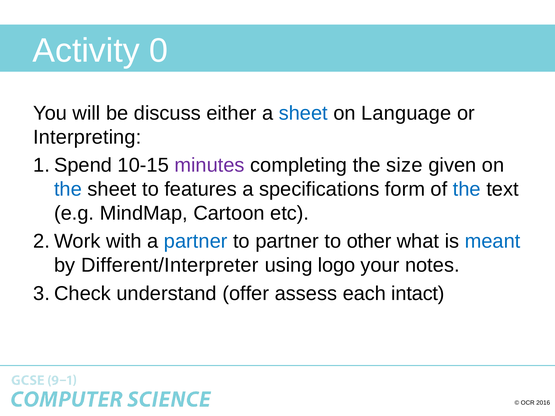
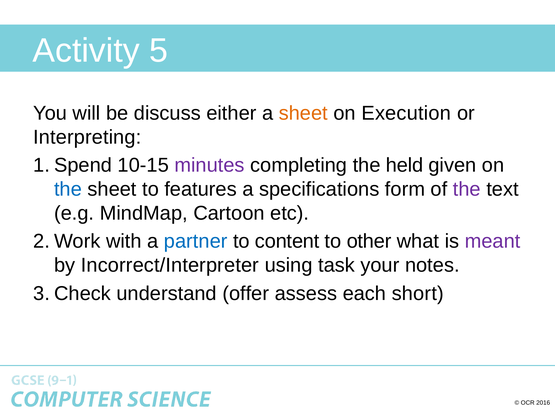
0: 0 -> 5
sheet at (303, 113) colour: blue -> orange
Language: Language -> Execution
size: size -> held
the at (467, 189) colour: blue -> purple
to partner: partner -> content
meant colour: blue -> purple
Different/Interpreter: Different/Interpreter -> Incorrect/Interpreter
logo: logo -> task
intact: intact -> short
